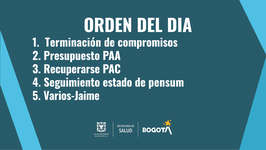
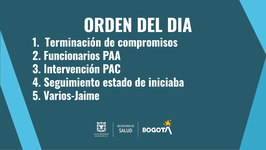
Presupuesto: Presupuesto -> Funcionarios
Recuperarse: Recuperarse -> Intervención
pensum: pensum -> iniciaba
